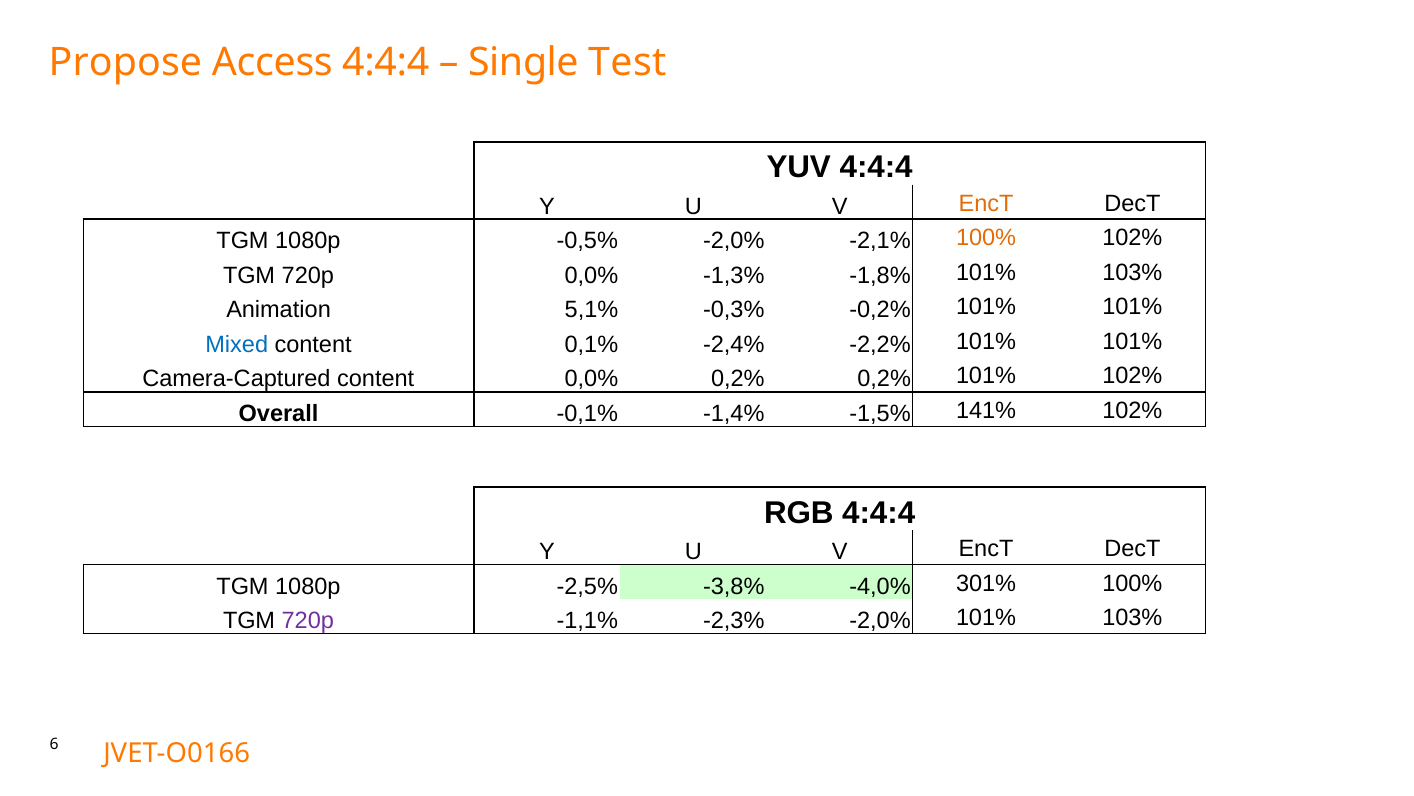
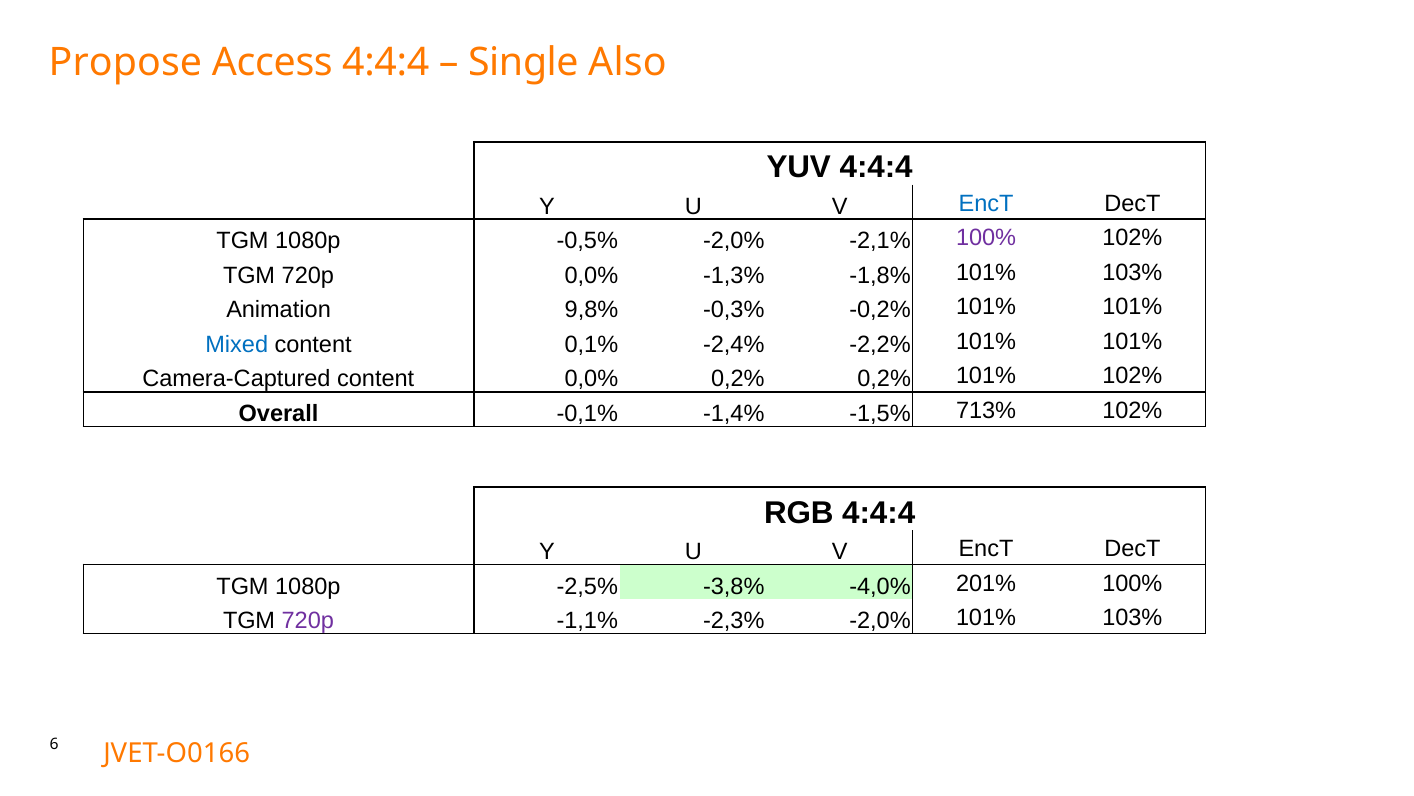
Test: Test -> Also
EncT at (986, 203) colour: orange -> blue
100% at (986, 238) colour: orange -> purple
5,1%: 5,1% -> 9,8%
141%: 141% -> 713%
301%: 301% -> 201%
